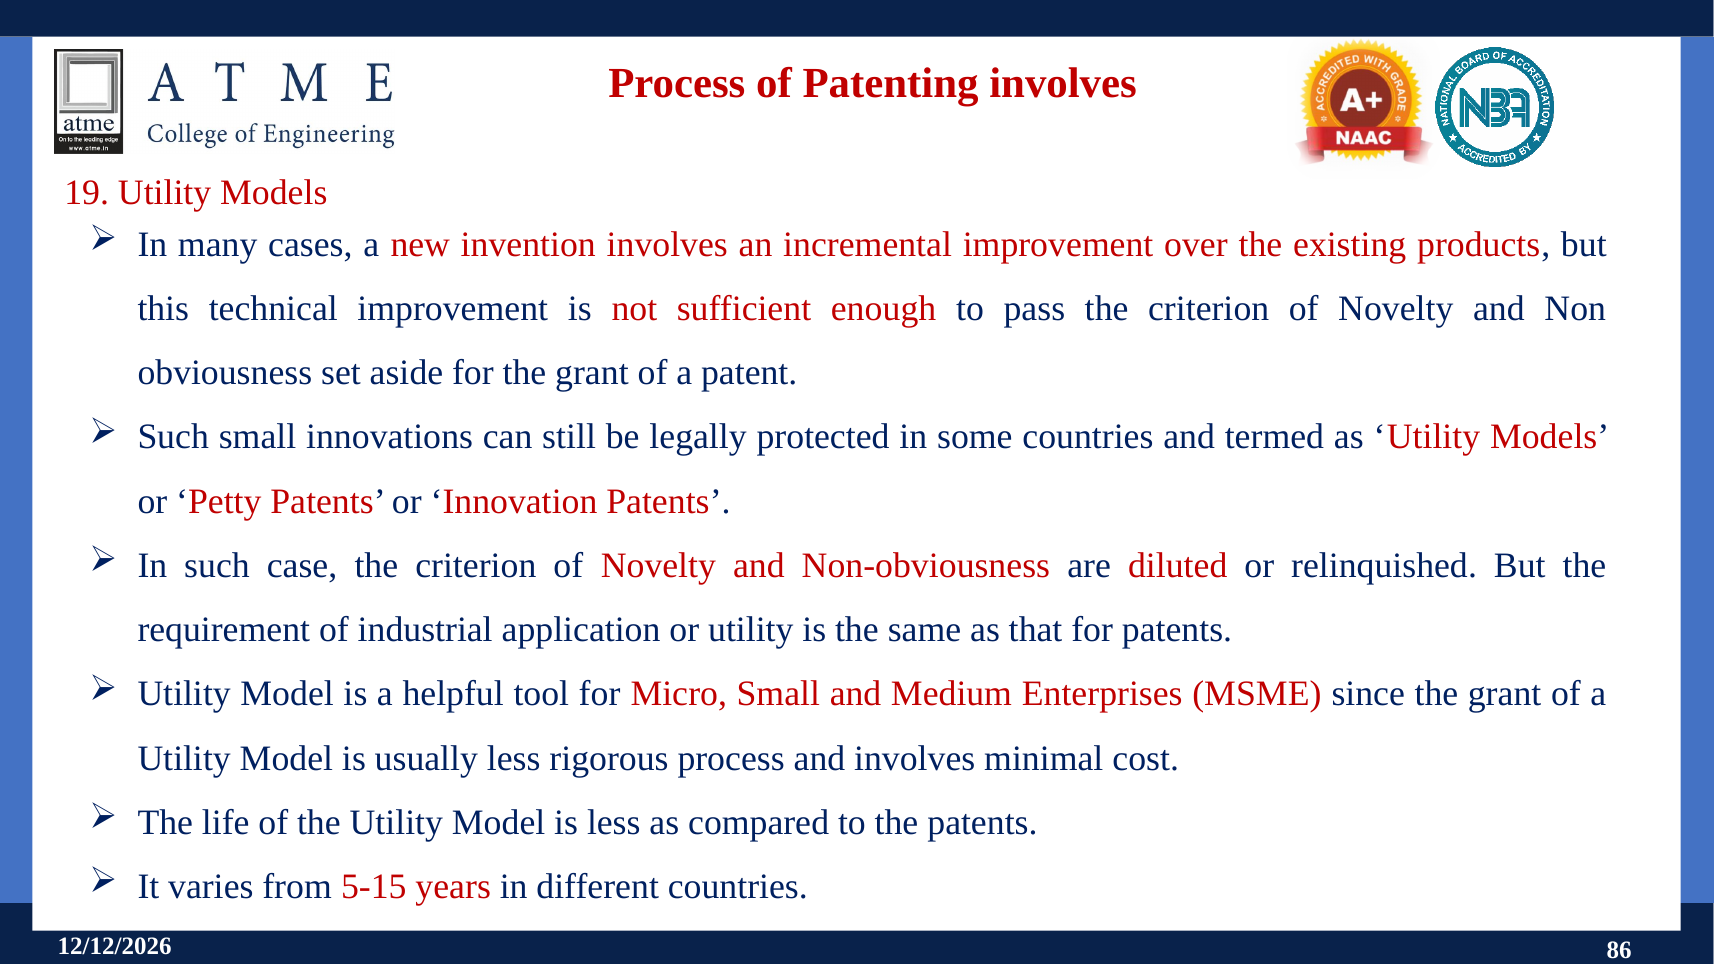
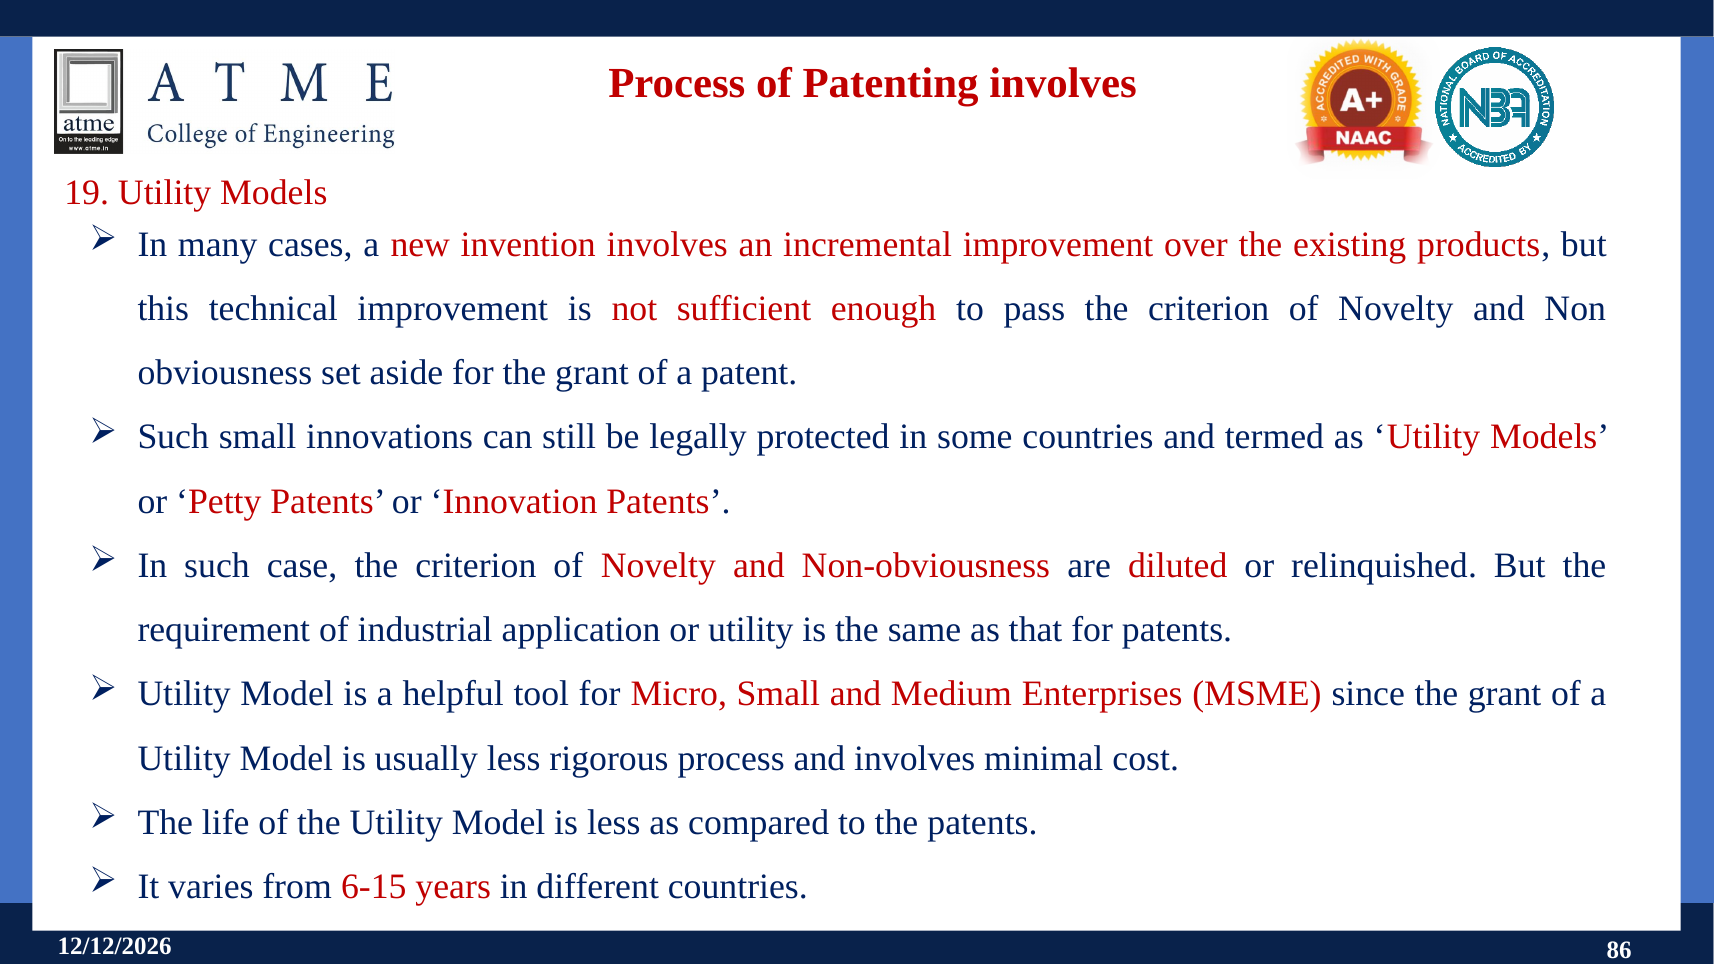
5-15: 5-15 -> 6-15
